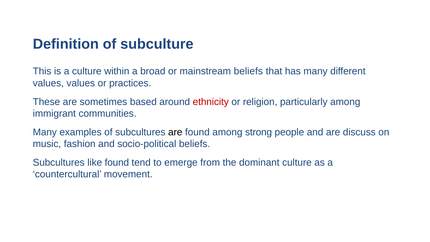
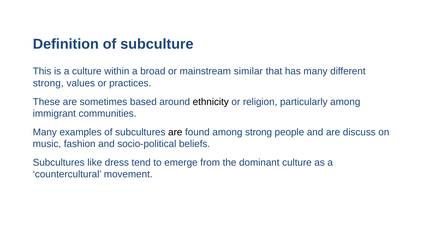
mainstream beliefs: beliefs -> similar
values at (48, 83): values -> strong
ethnicity colour: red -> black
like found: found -> dress
